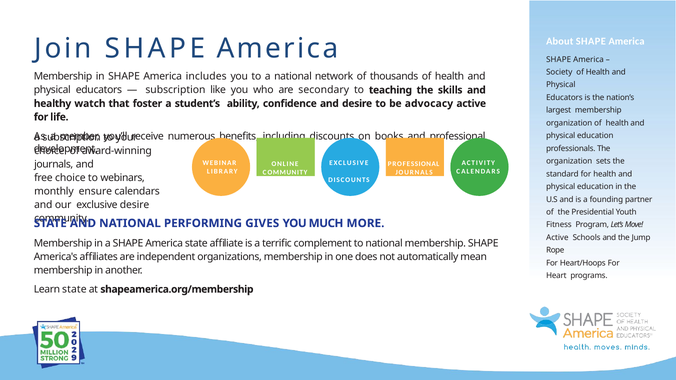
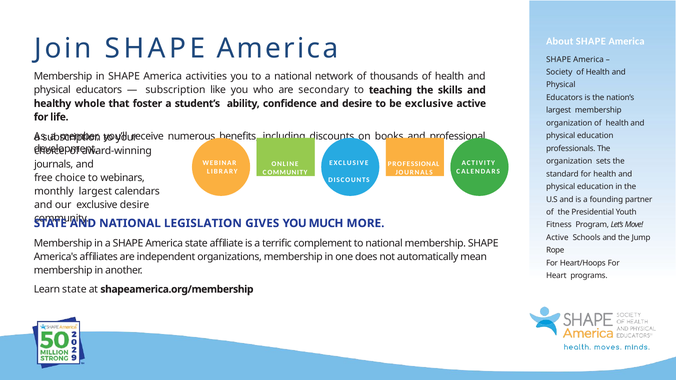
includes: includes -> activities
watch: watch -> whole
be advocacy: advocacy -> exclusive
monthly ensure: ensure -> largest
PERFORMING: PERFORMING -> LEGISLATION
